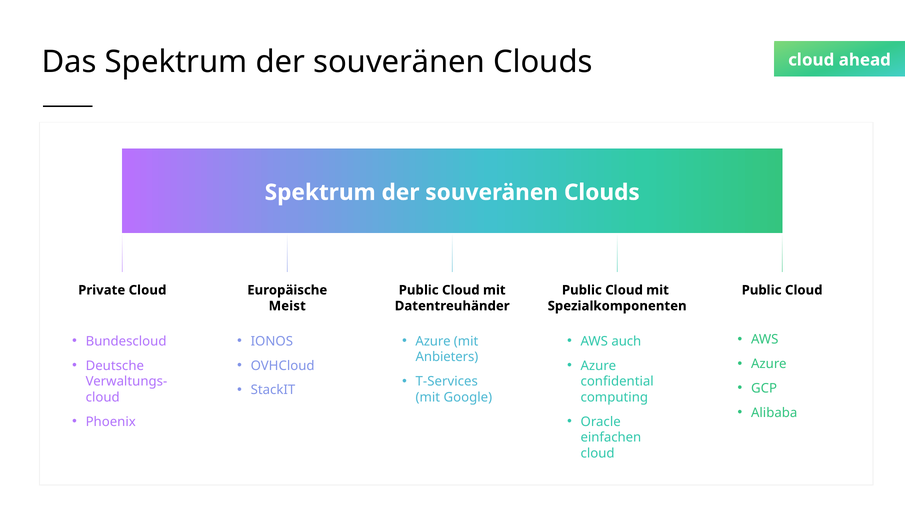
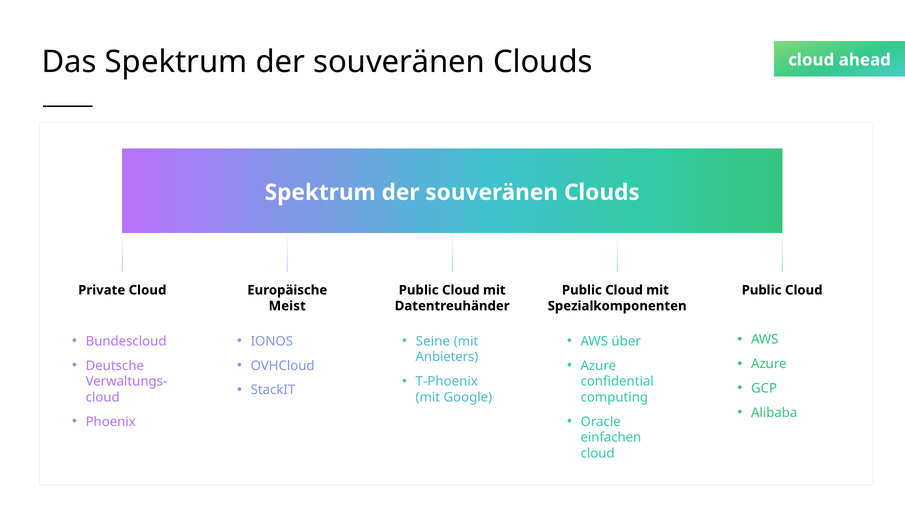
Azure at (433, 341): Azure -> Seine
auch: auch -> über
T-Services: T-Services -> T-Phoenix
